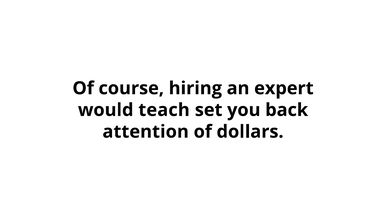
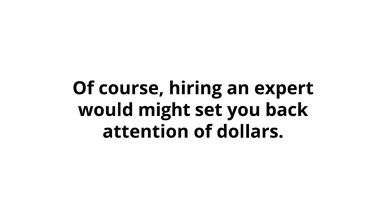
teach: teach -> might
